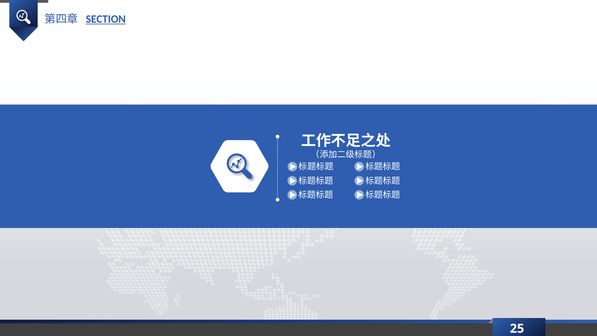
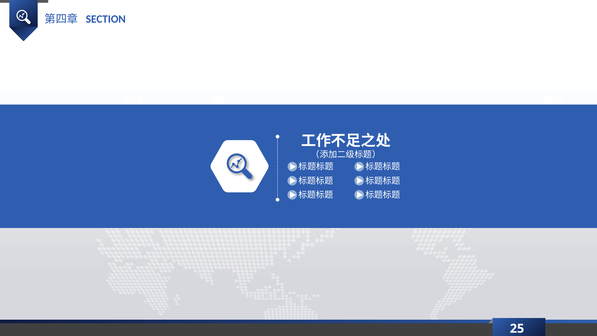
SECTION underline: present -> none
